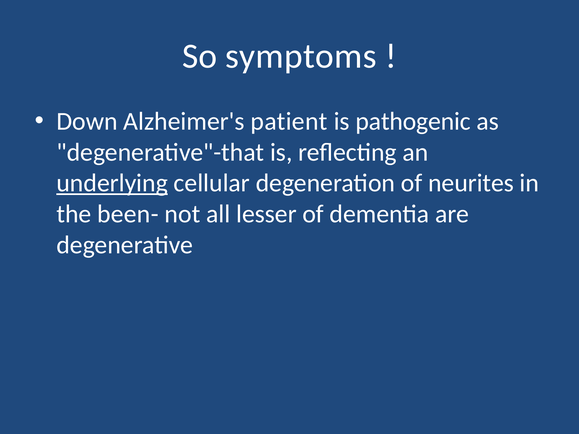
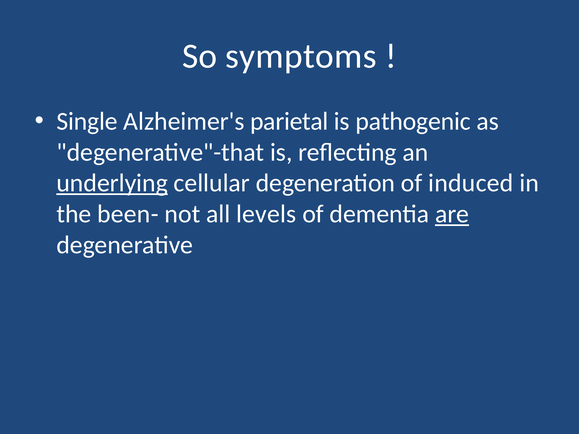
Down: Down -> Single
patient: patient -> parietal
neurites: neurites -> induced
lesser: lesser -> levels
are underline: none -> present
